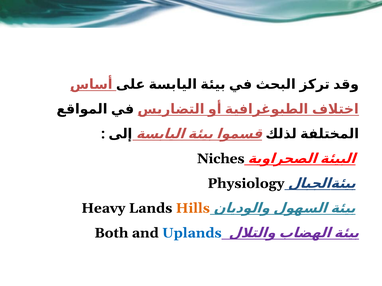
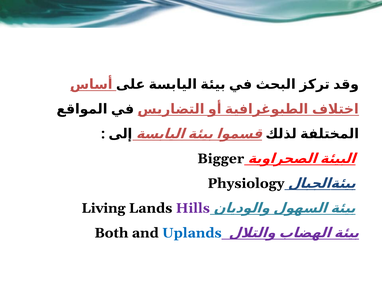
Niches: Niches -> Bigger
Heavy: Heavy -> Living
Hills colour: orange -> purple
